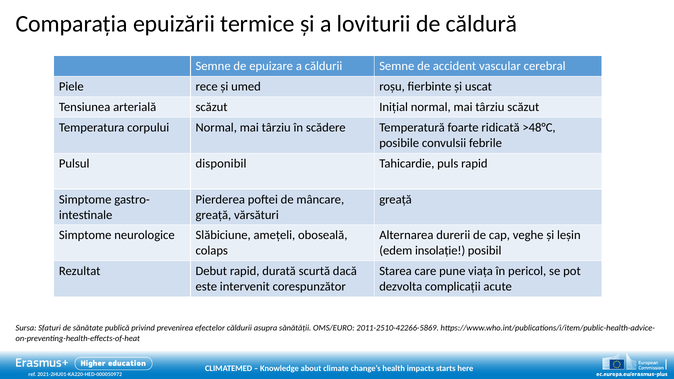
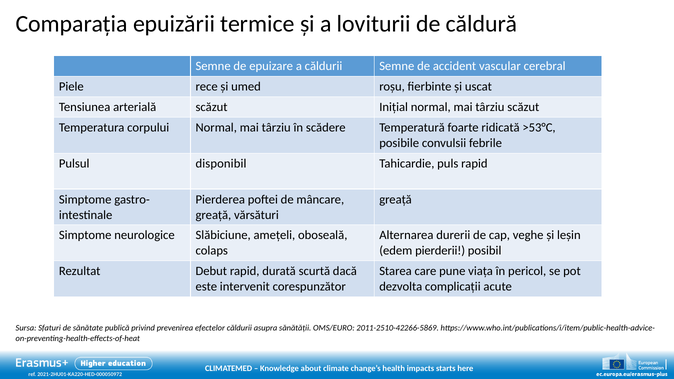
>48°C: >48°C -> >53°C
insolație: insolație -> pierderii
